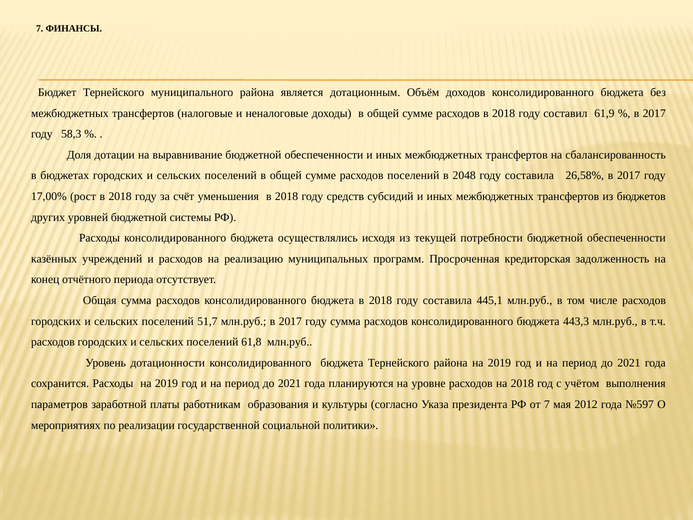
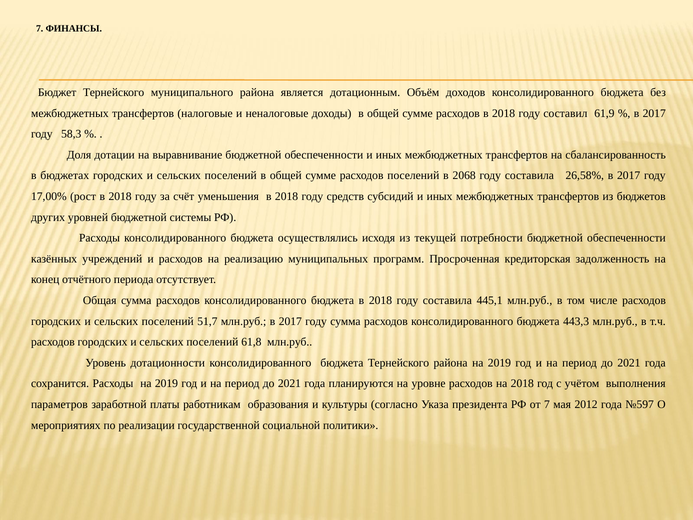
2048: 2048 -> 2068
